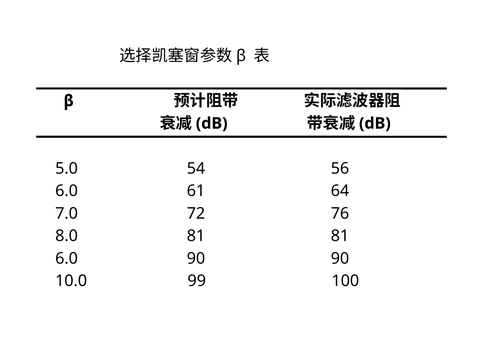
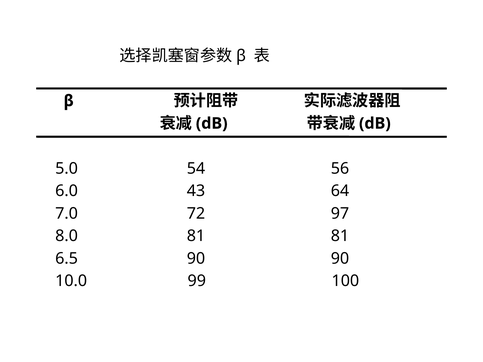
61: 61 -> 43
76: 76 -> 97
6.0 at (67, 259): 6.0 -> 6.5
